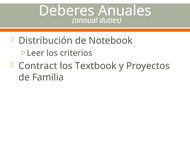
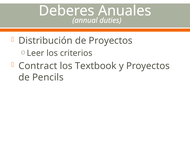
de Notebook: Notebook -> Proyectos
Familia: Familia -> Pencils
